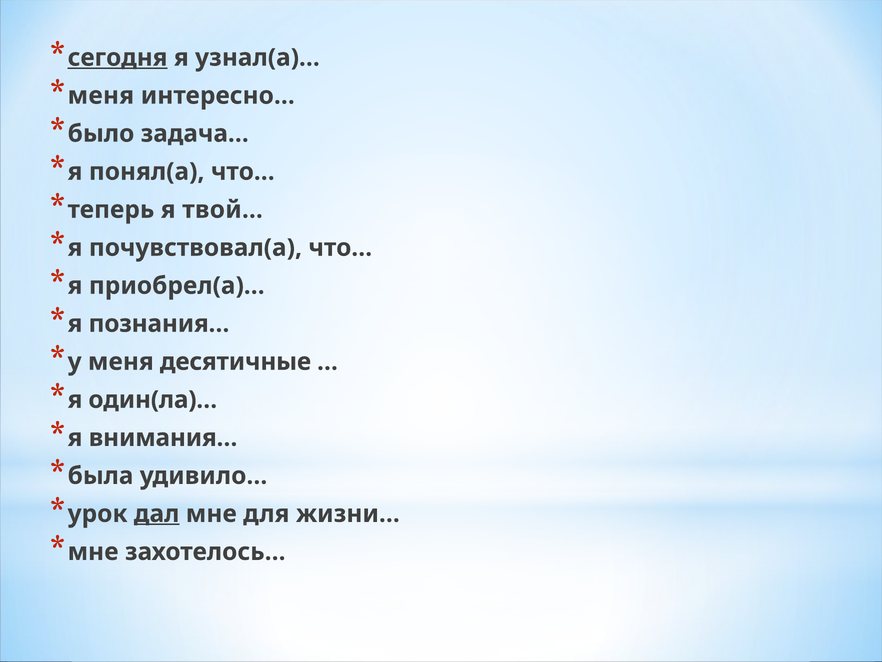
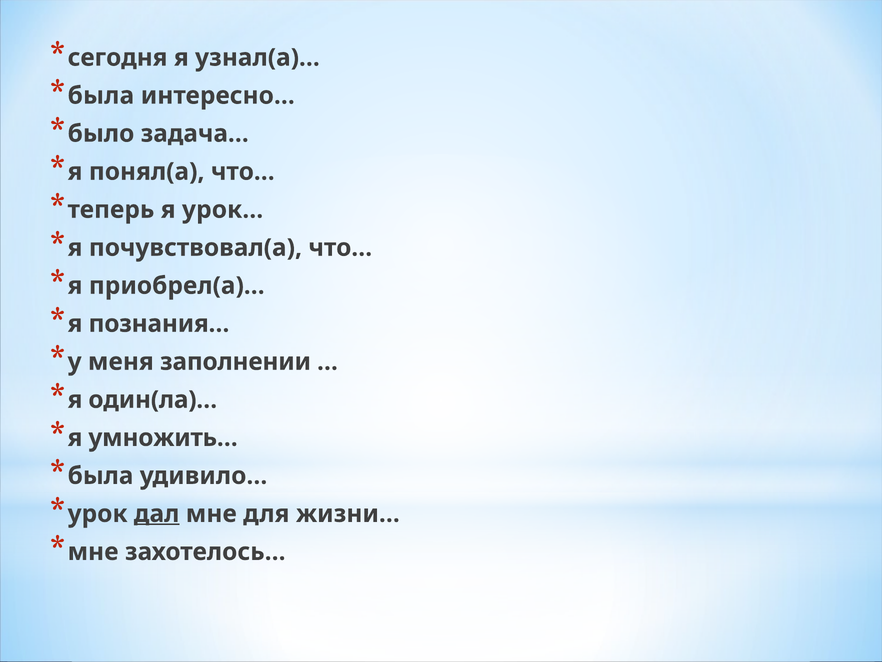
сегодня underline: present -> none
меня at (101, 96): меня -> была
твой…: твой… -> урок…
десятичные: десятичные -> заполнении
внимания…: внимания… -> умножить…
